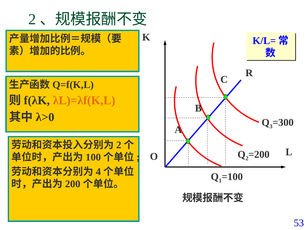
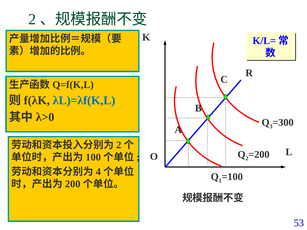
λL)=λf(K,L colour: orange -> blue
